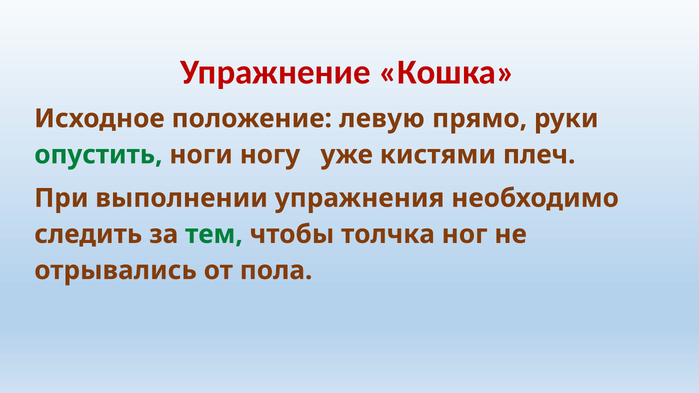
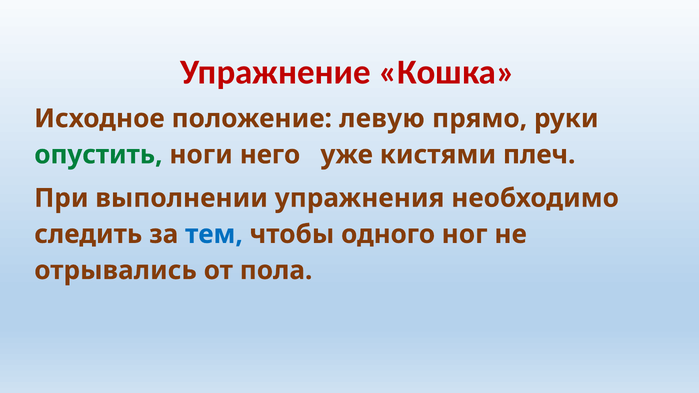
ногу: ногу -> него
тем colour: green -> blue
толчка: толчка -> одного
